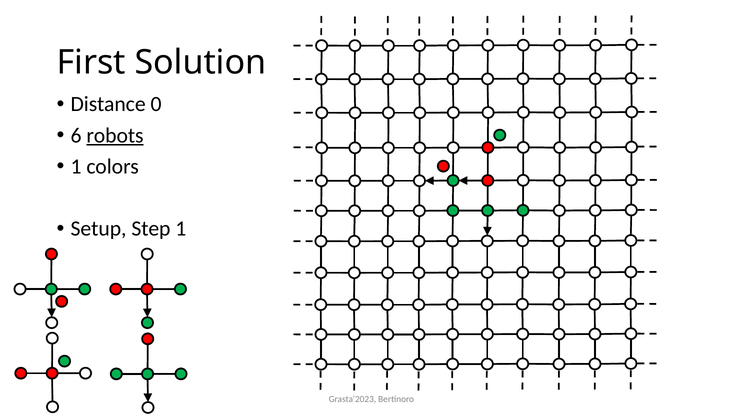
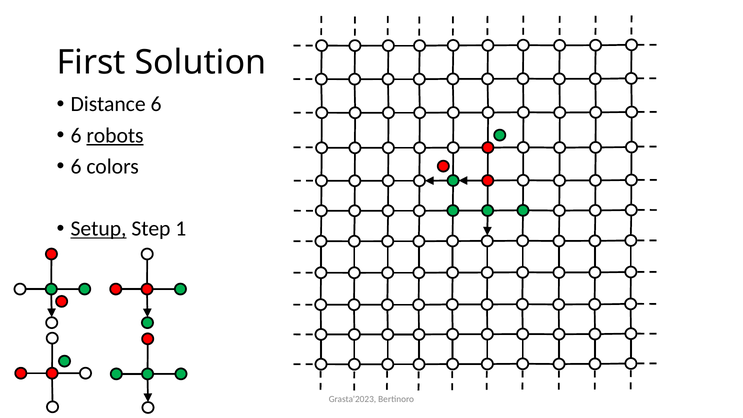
Distance 0: 0 -> 6
1 at (76, 166): 1 -> 6
Setup underline: none -> present
